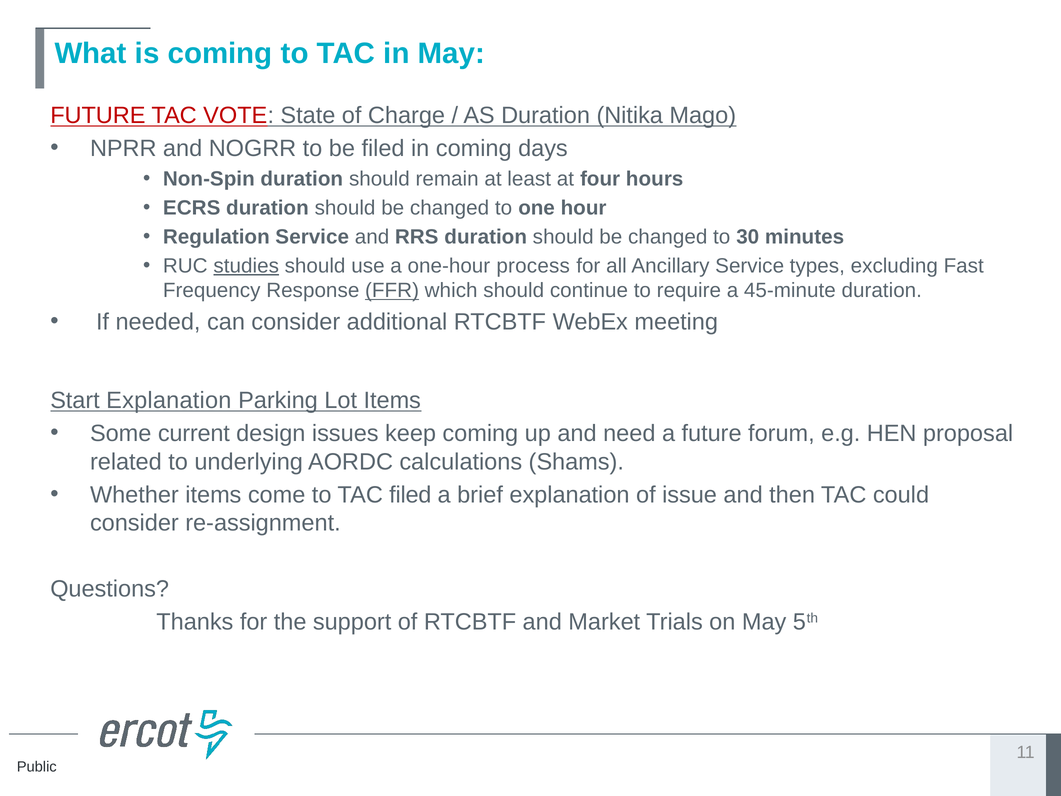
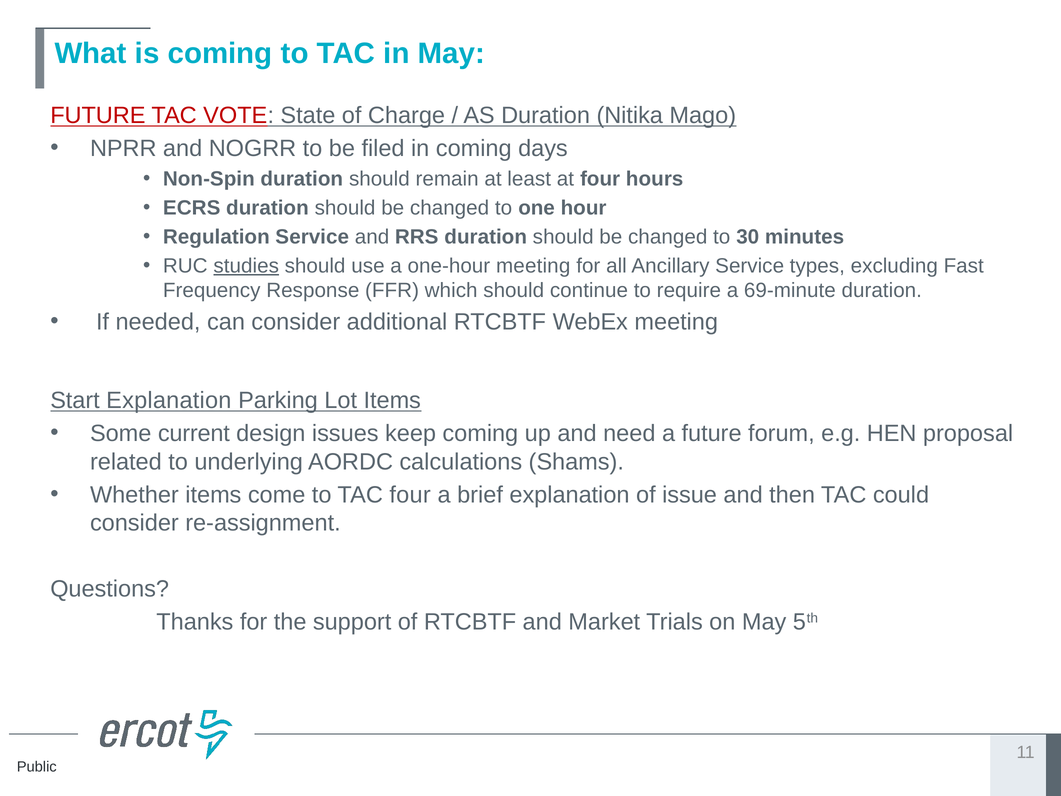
one-hour process: process -> meeting
FFR underline: present -> none
45-minute: 45-minute -> 69-minute
TAC filed: filed -> four
